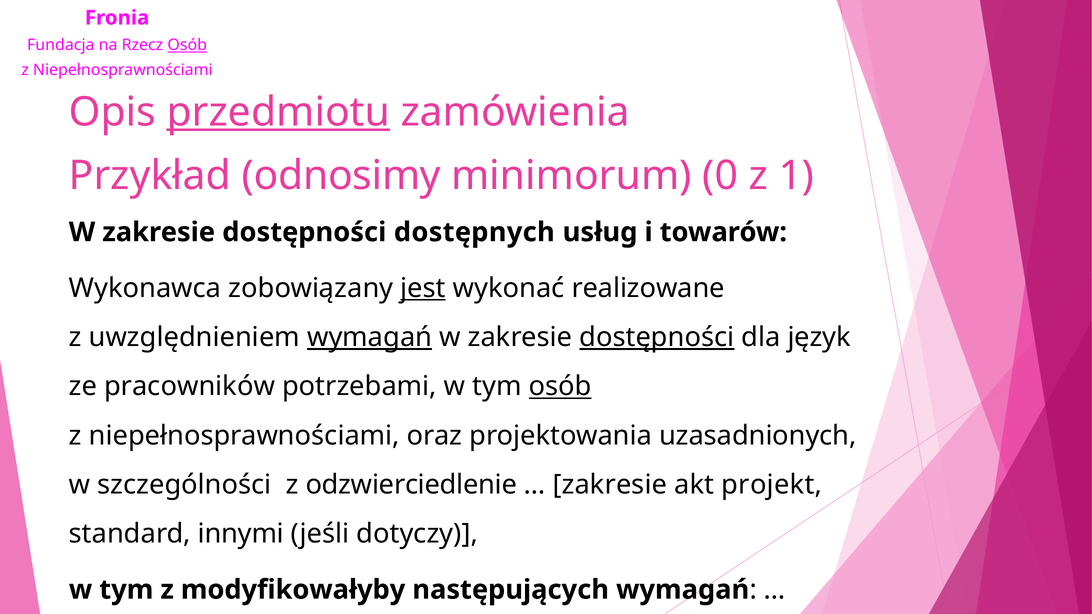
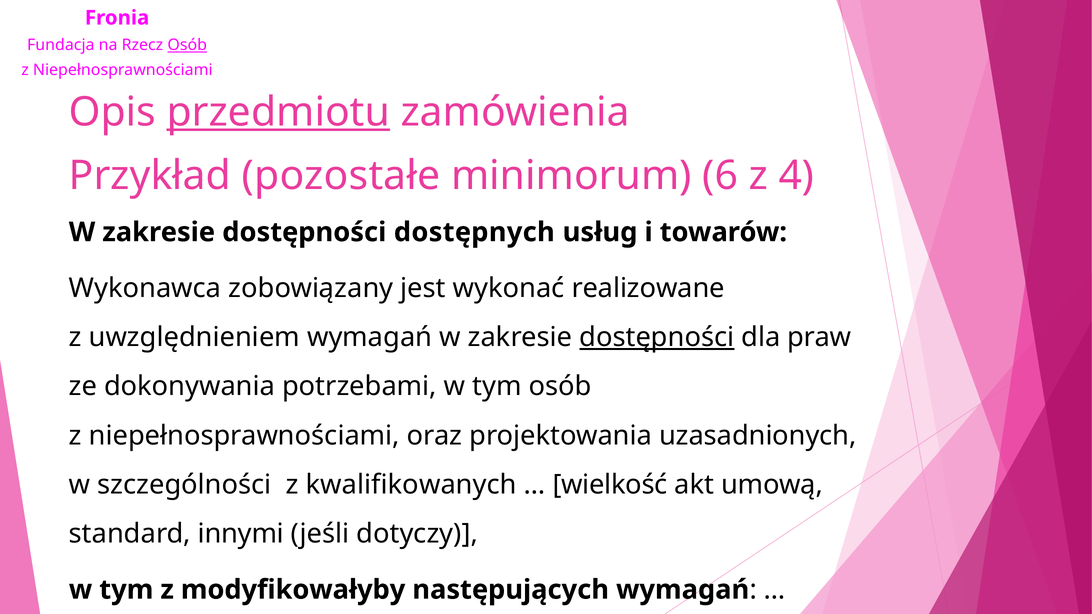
odnosimy: odnosimy -> pozostałe
0: 0 -> 6
1: 1 -> 4
jest underline: present -> none
wymagań at (370, 337) underline: present -> none
język: język -> praw
pracowników: pracowników -> dokonywania
osób at (560, 387) underline: present -> none
odzwierciedlenie: odzwierciedlenie -> kwalifikowanych
zakresie at (610, 485): zakresie -> wielkość
projekt: projekt -> umową
